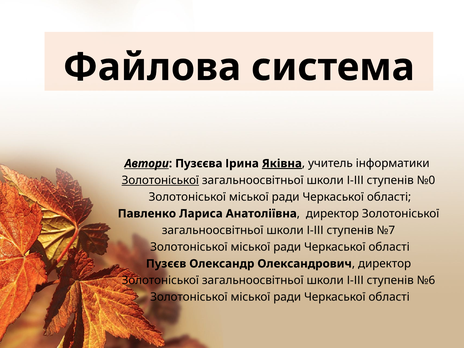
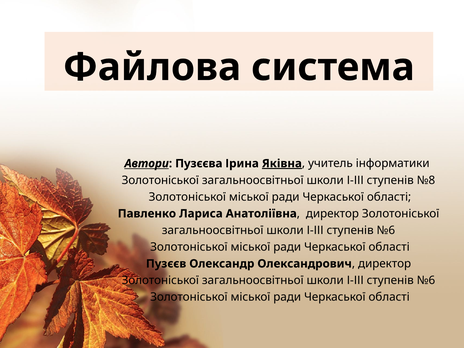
Золотоніської at (160, 180) underline: present -> none
№0: №0 -> №8
№7 at (386, 230): №7 -> №6
